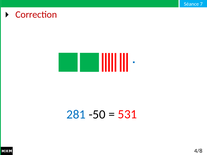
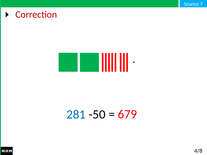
531: 531 -> 679
